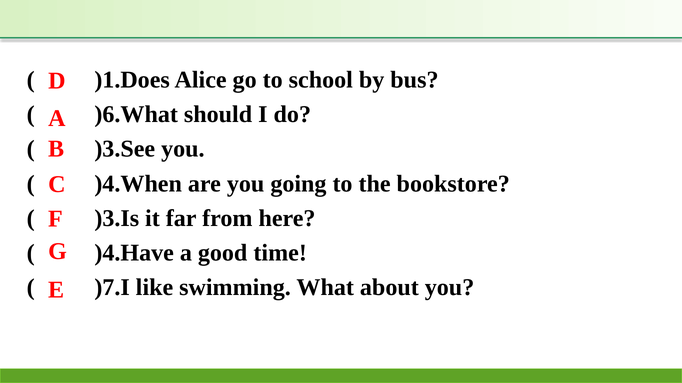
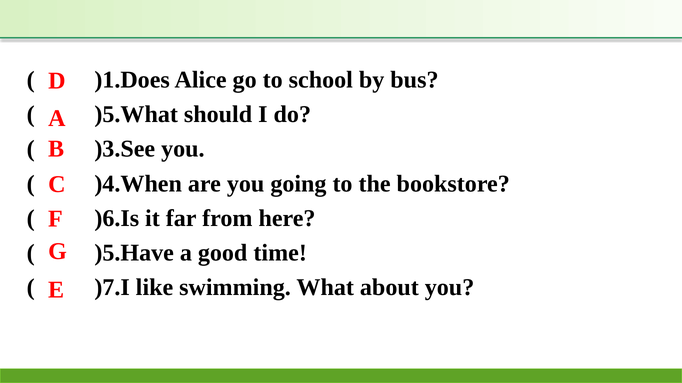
)6.What: )6.What -> )5.What
)3.Is: )3.Is -> )6.Is
)4.Have: )4.Have -> )5.Have
